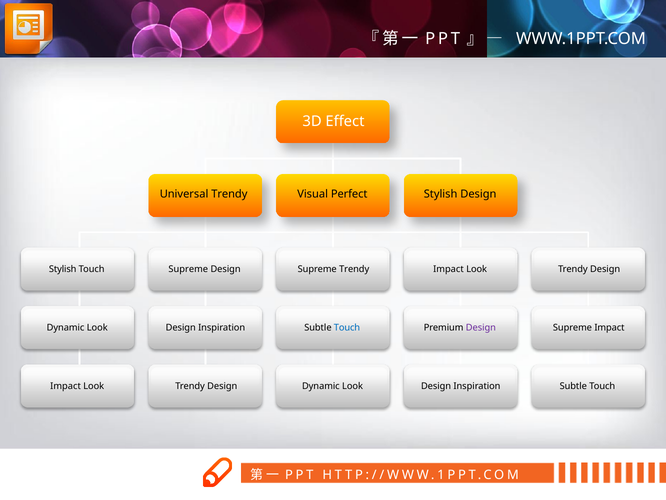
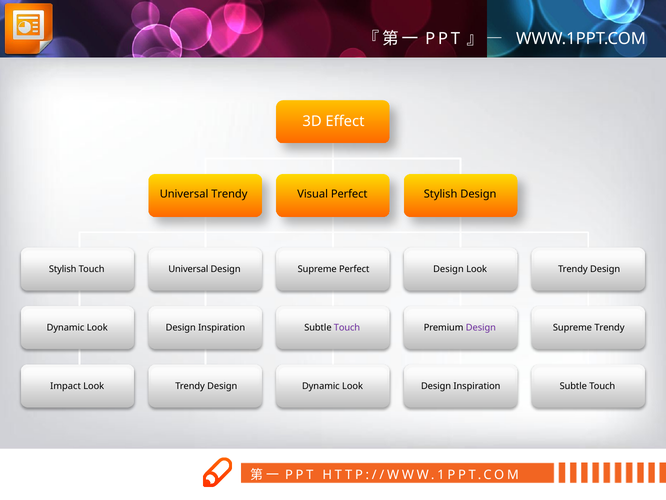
Supreme at (188, 269): Supreme -> Universal
Supreme Trendy: Trendy -> Perfect
Impact at (448, 269): Impact -> Design
Touch at (347, 327) colour: blue -> purple
Supreme Impact: Impact -> Trendy
